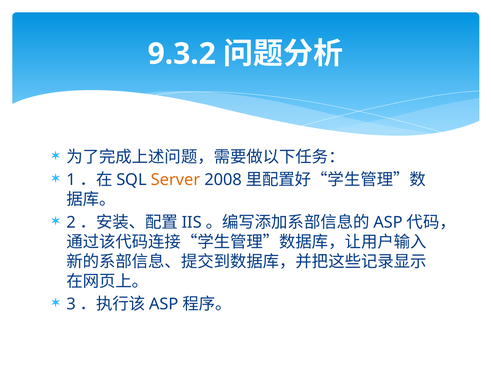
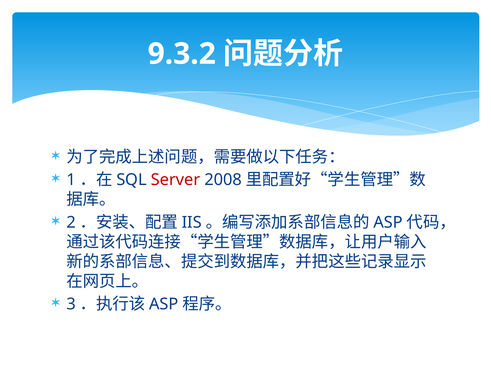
Server colour: orange -> red
